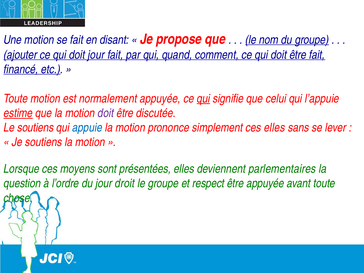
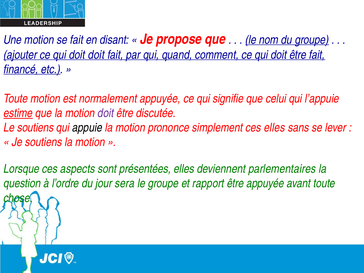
doit jour: jour -> doit
qui at (203, 99) underline: present -> none
appuie colour: blue -> black
moyens: moyens -> aspects
droit: droit -> sera
respect: respect -> rapport
